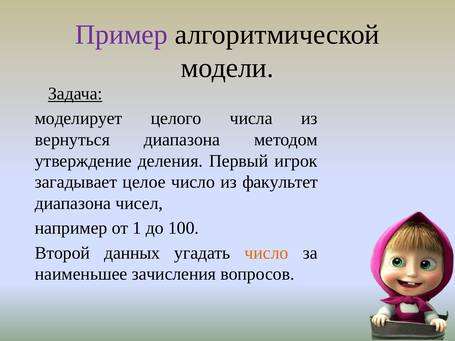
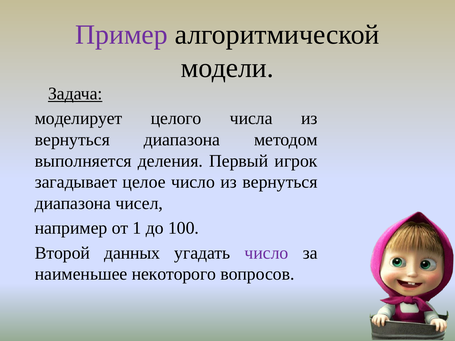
утверждение: утверждение -> выполняется
число из факультет: факультет -> вернуться
число at (267, 253) colour: orange -> purple
зачисления: зачисления -> некоторого
